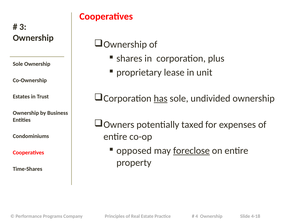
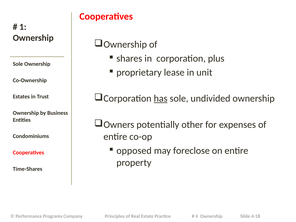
3: 3 -> 1
taxed: taxed -> other
foreclose underline: present -> none
